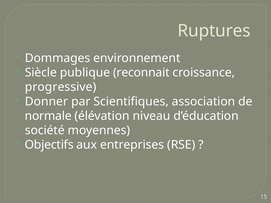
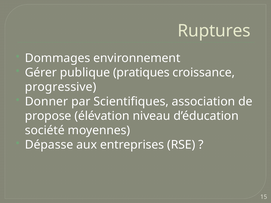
Siècle: Siècle -> Gérer
reconnait: reconnait -> pratiques
normale: normale -> propose
Objectifs: Objectifs -> Dépasse
